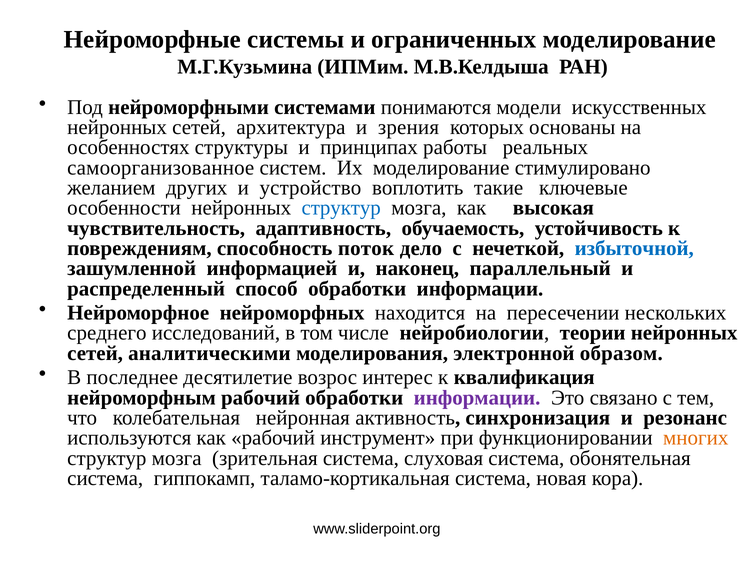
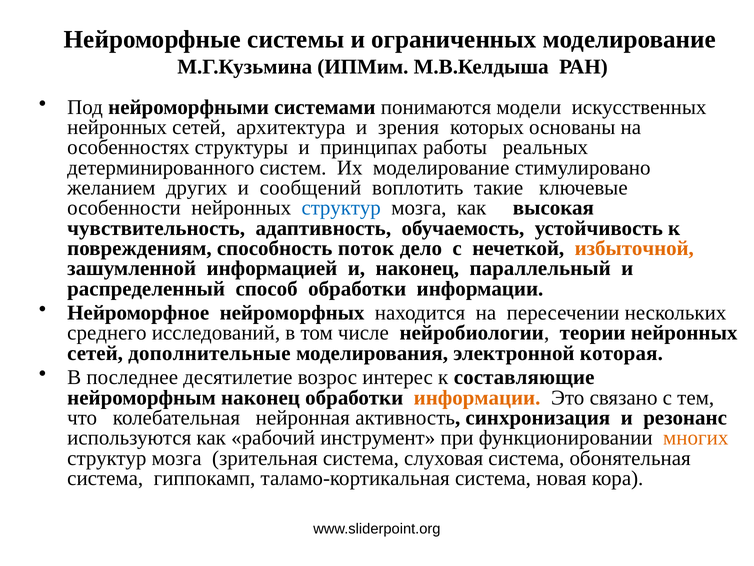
самоорганизованное: самоорганизованное -> детерминированного
устройство: устройство -> сообщений
избыточной colour: blue -> orange
аналитическими: аналитическими -> дополнительные
образом: образом -> которая
квалификация: квалификация -> составляющие
нейроморфным рабочий: рабочий -> наконец
информации at (477, 397) colour: purple -> orange
